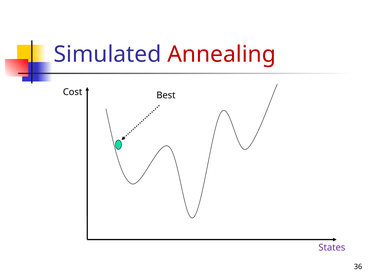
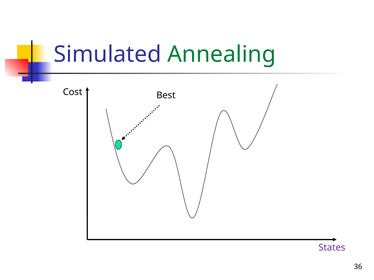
Annealing colour: red -> green
